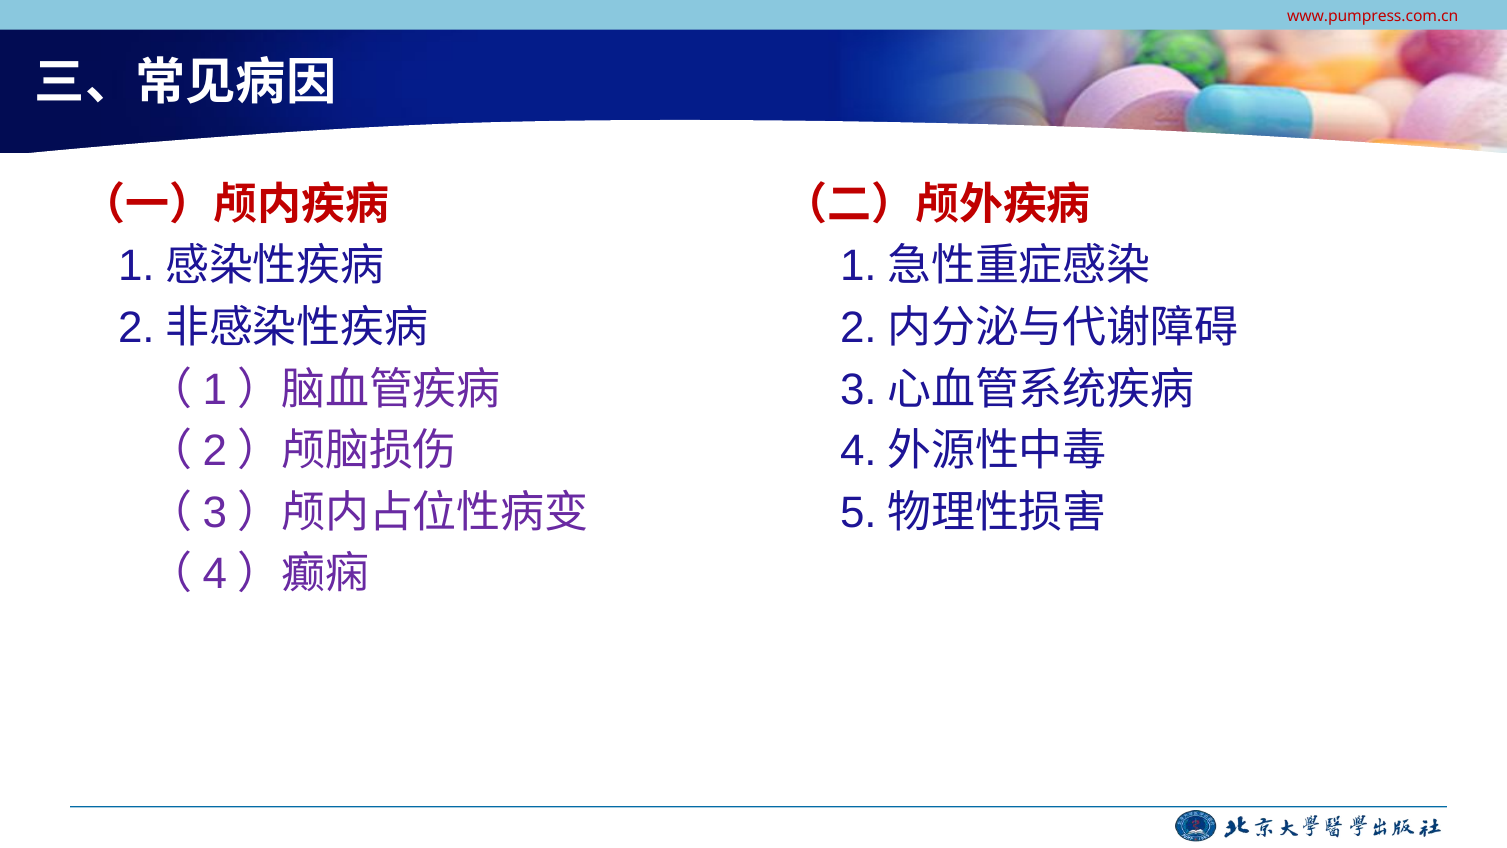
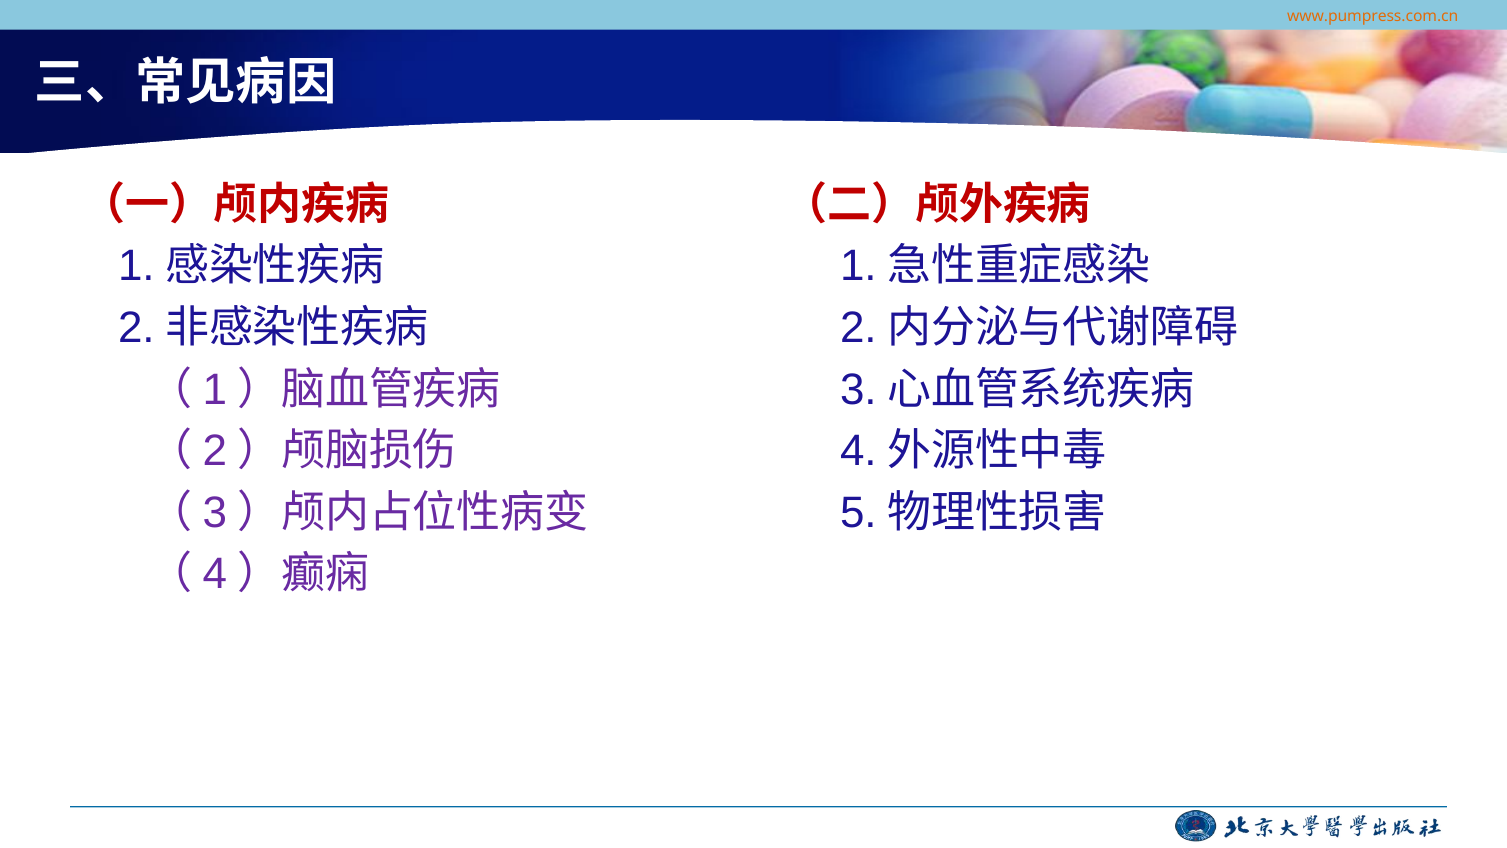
www.pumpress.com.cn colour: red -> orange
